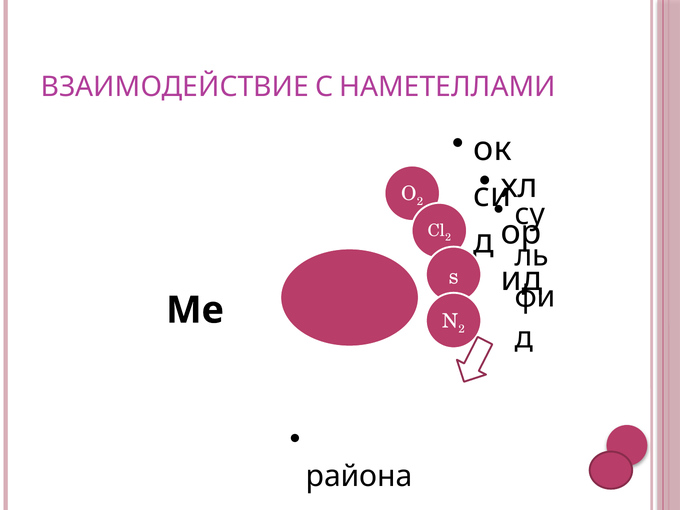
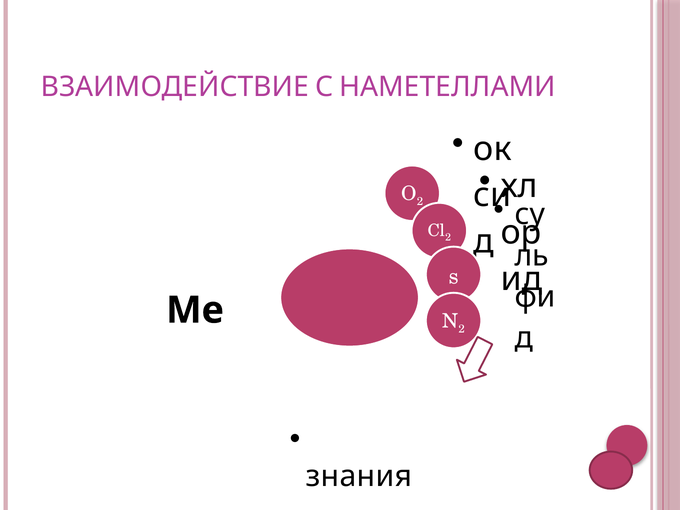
района: района -> знания
